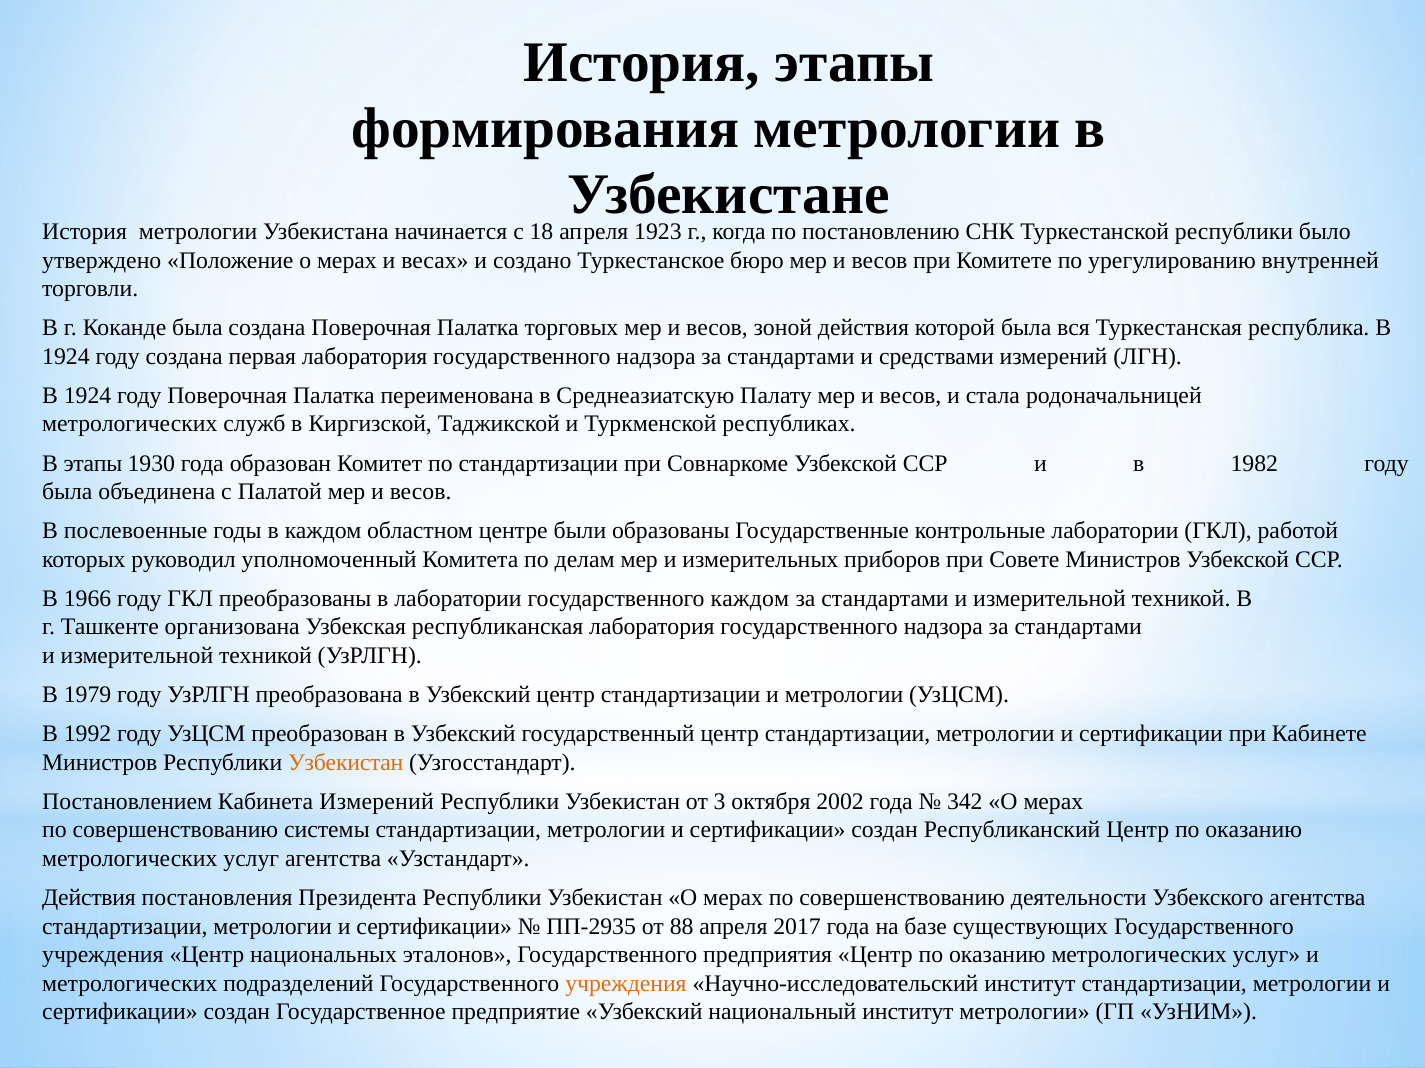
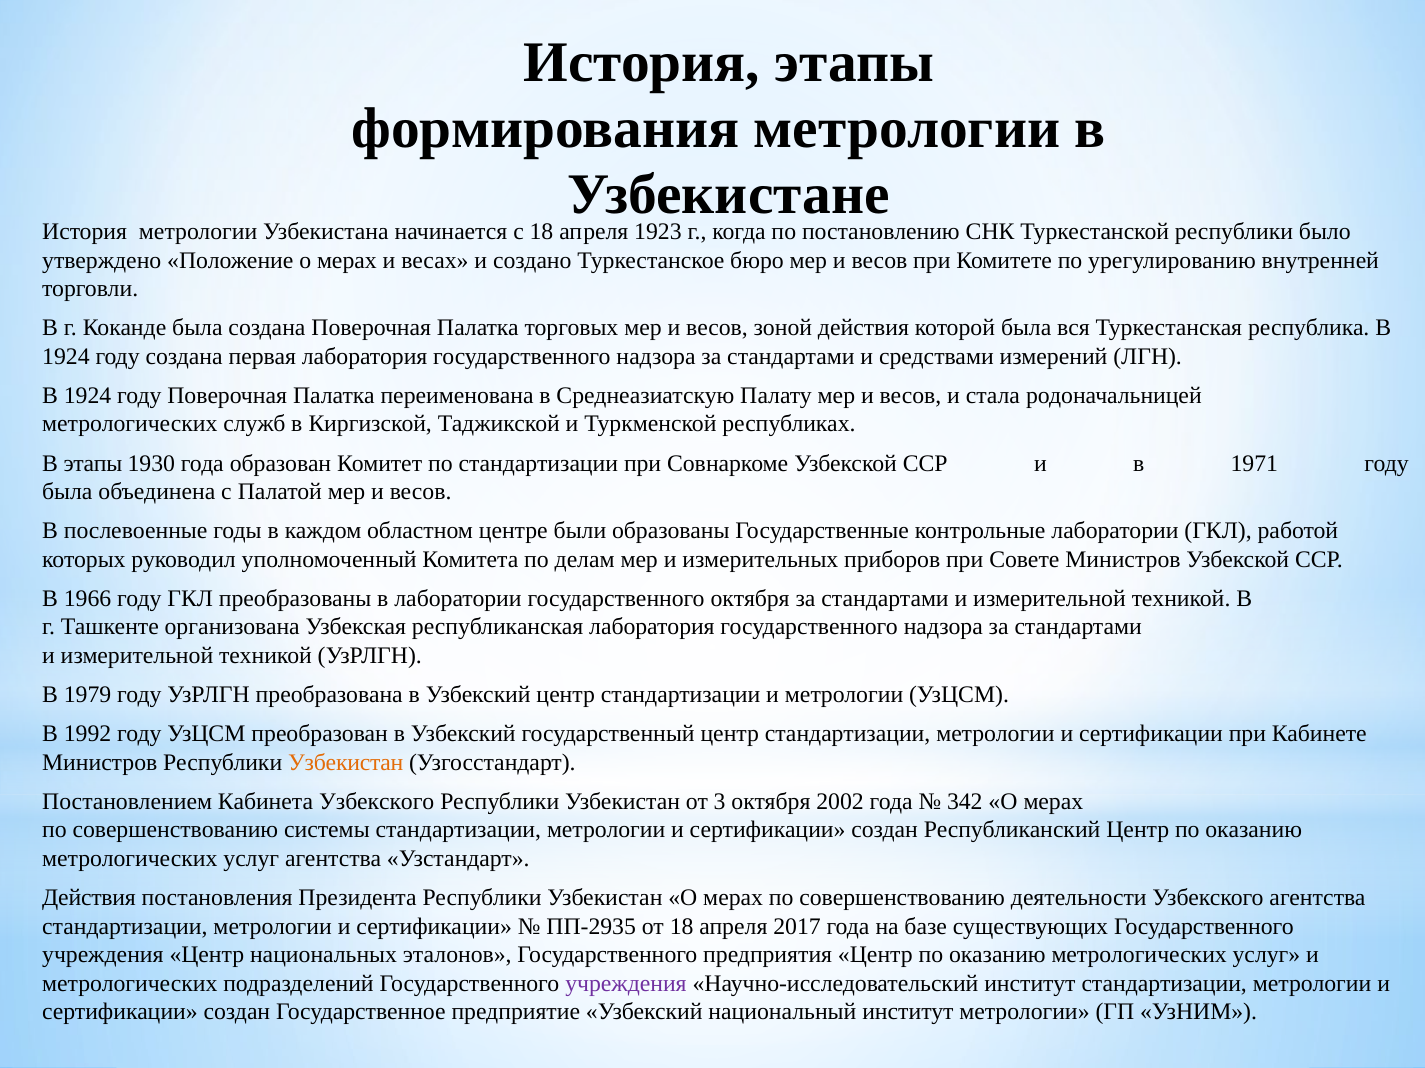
1982: 1982 -> 1971
государственного каждом: каждом -> октября
Кабинета Измерений: Измерений -> Узбекского
от 88: 88 -> 18
учреждения at (626, 984) colour: orange -> purple
